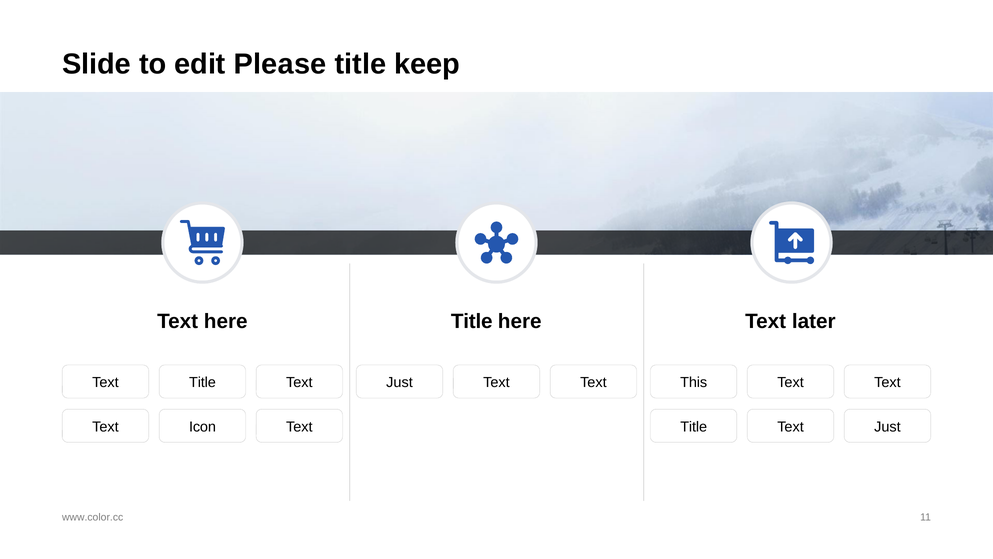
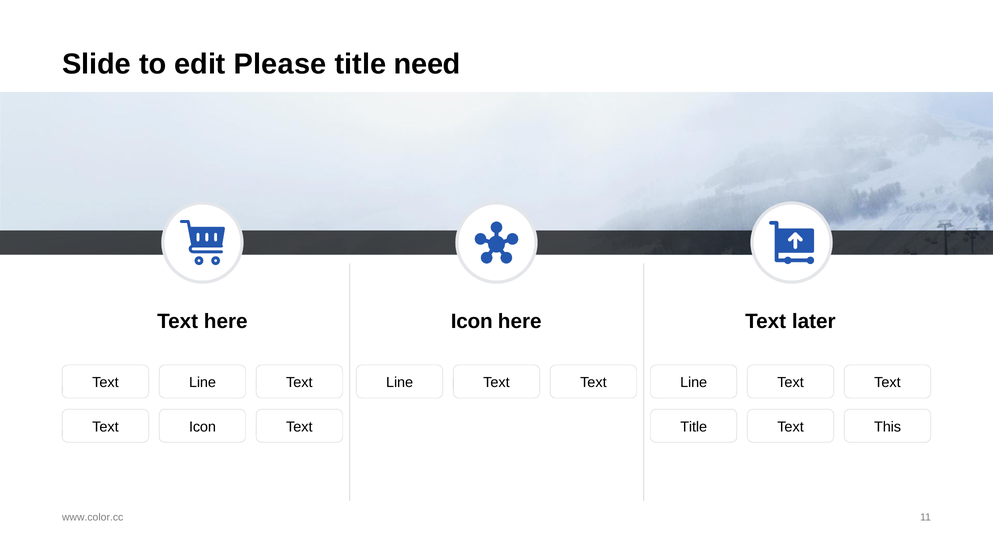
keep: keep -> need
here Title: Title -> Icon
Title at (202, 382): Title -> Line
Just at (400, 382): Just -> Line
Text Text This: This -> Line
Just at (887, 426): Just -> This
